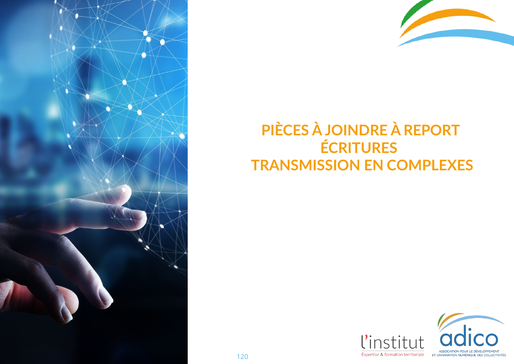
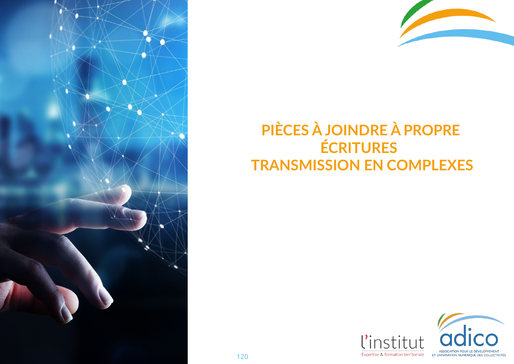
REPORT: REPORT -> PROPRE
